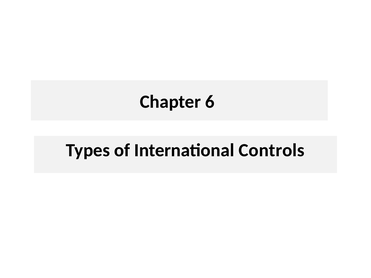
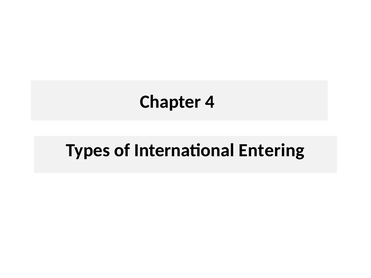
6: 6 -> 4
Controls: Controls -> Entering
